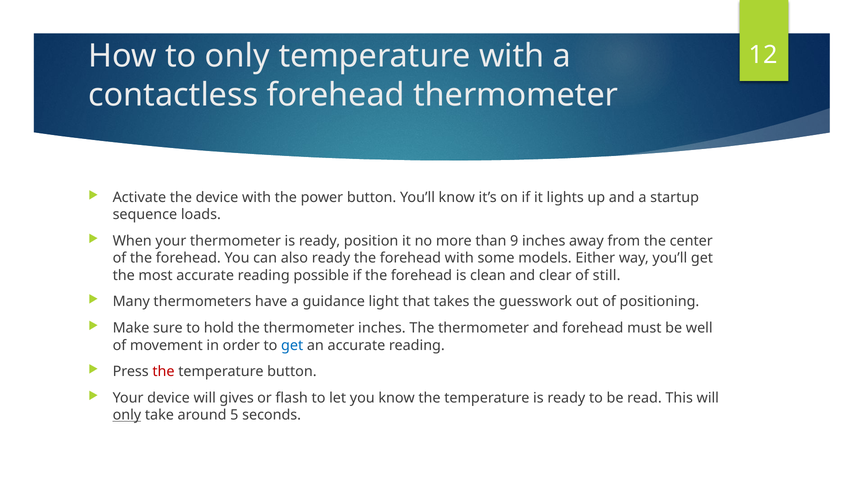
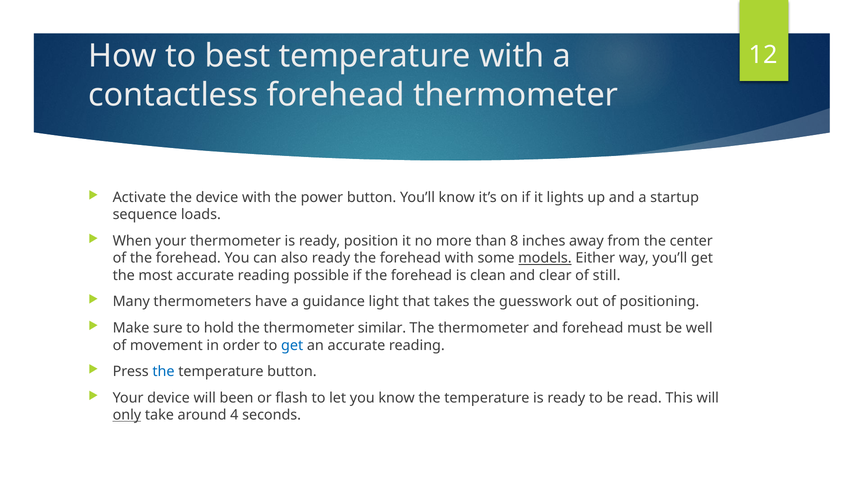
to only: only -> best
9: 9 -> 8
models underline: none -> present
thermometer inches: inches -> similar
the at (164, 372) colour: red -> blue
gives: gives -> been
5: 5 -> 4
